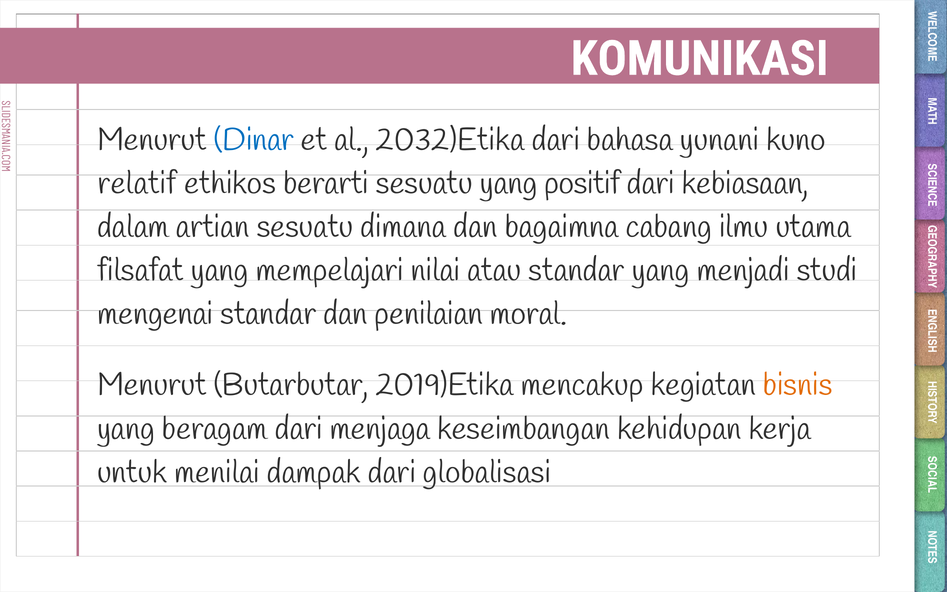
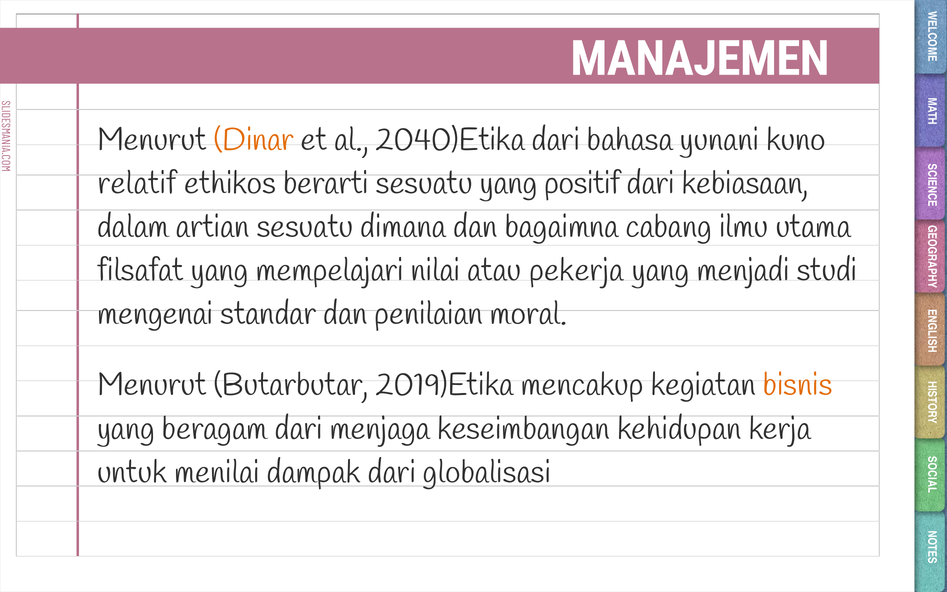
KOMUNIKASI: KOMUNIKASI -> MANAJEMEN
Dinar colour: blue -> orange
2032)Etika: 2032)Etika -> 2040)Etika
atau standar: standar -> pekerja
